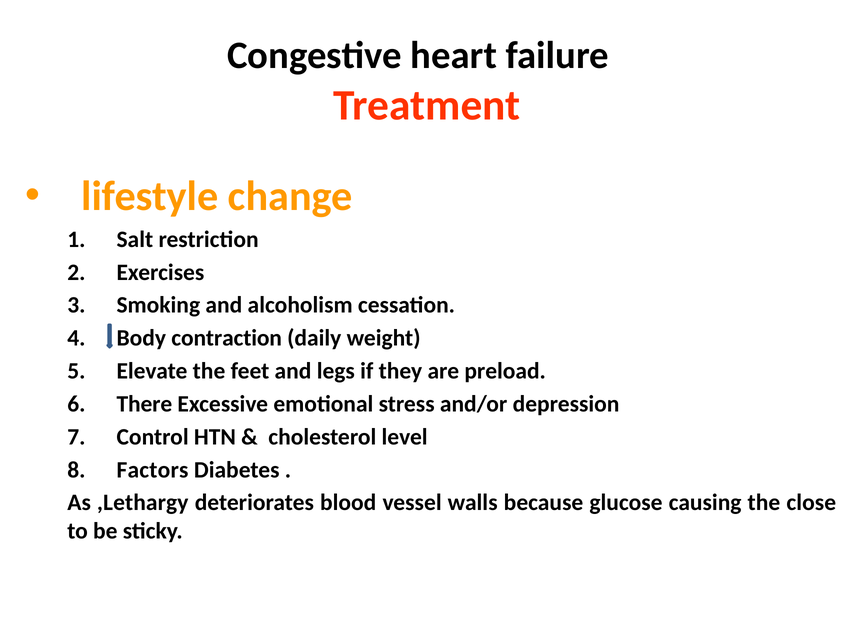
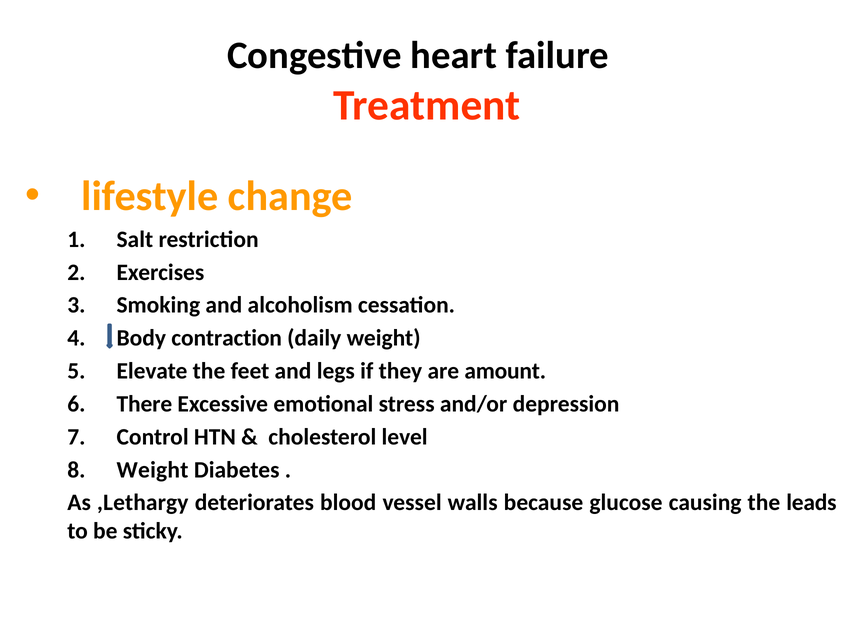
preload: preload -> amount
Factors at (153, 470): Factors -> Weight
close: close -> leads
